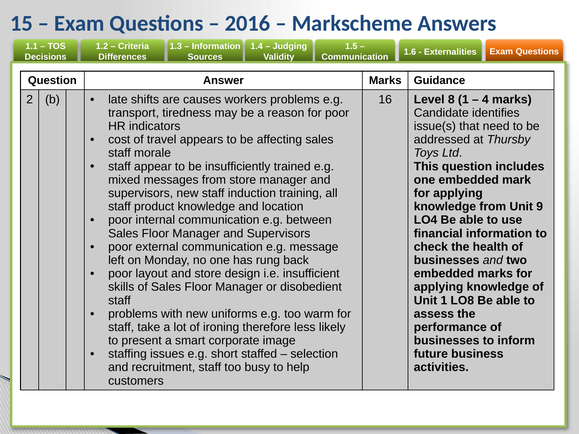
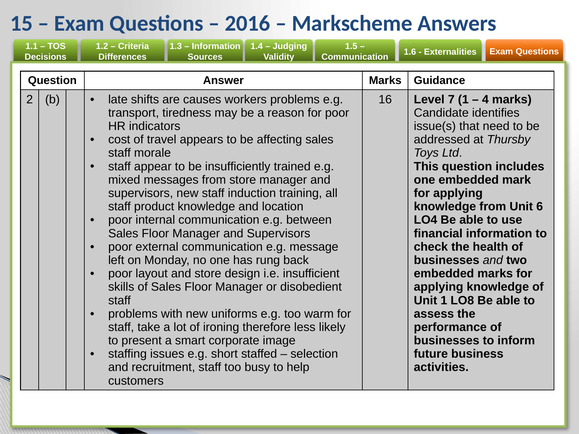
8: 8 -> 7
9: 9 -> 6
